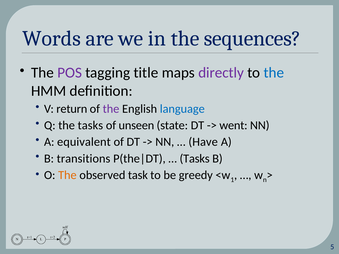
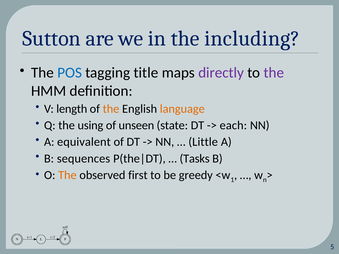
Words: Words -> Sutton
sequences: sequences -> including
POS colour: purple -> blue
the at (274, 73) colour: blue -> purple
return: return -> length
the at (111, 109) colour: purple -> orange
language colour: blue -> orange
the tasks: tasks -> using
went: went -> each
Have: Have -> Little
transitions: transitions -> sequences
task: task -> first
